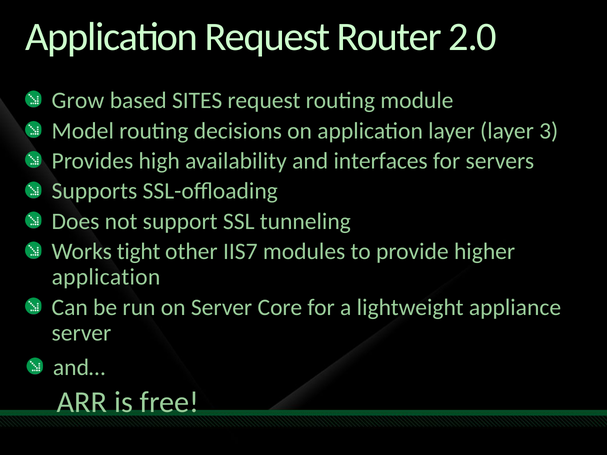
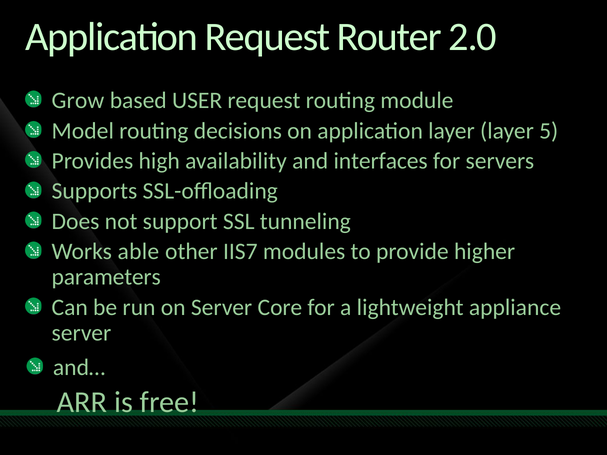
SITES: SITES -> USER
3: 3 -> 5
tight: tight -> able
application at (106, 277): application -> parameters
